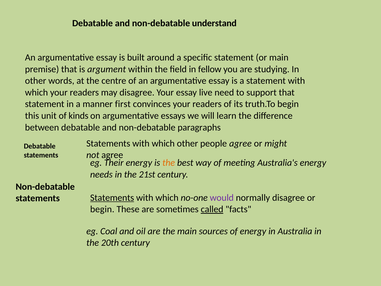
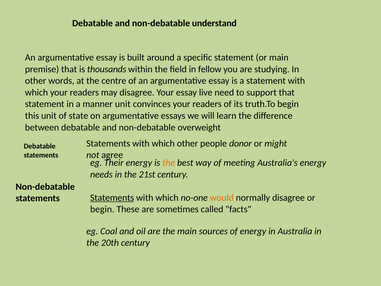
argument: argument -> thousands
manner first: first -> unit
kinds: kinds -> state
paragraphs: paragraphs -> overweight
people agree: agree -> donor
would colour: purple -> orange
called underline: present -> none
